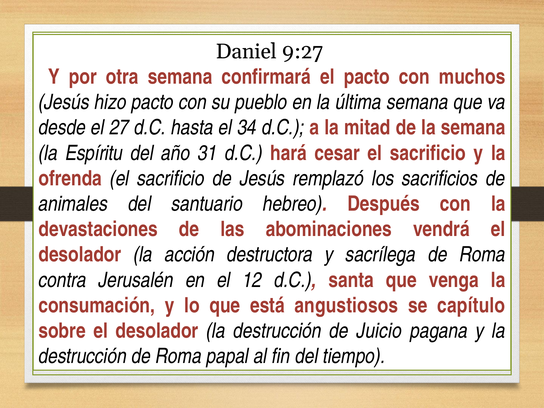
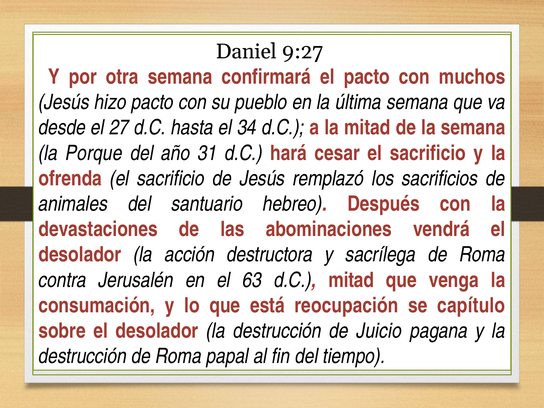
Espíritu: Espíritu -> Porque
12: 12 -> 63
d.C santa: santa -> mitad
angustiosos: angustiosos -> reocupación
